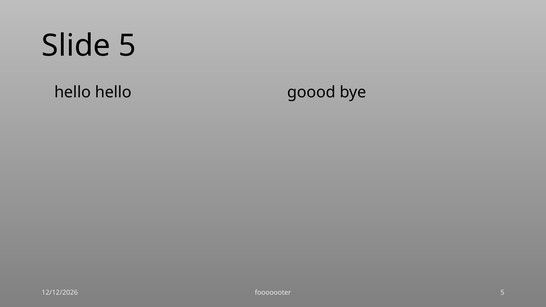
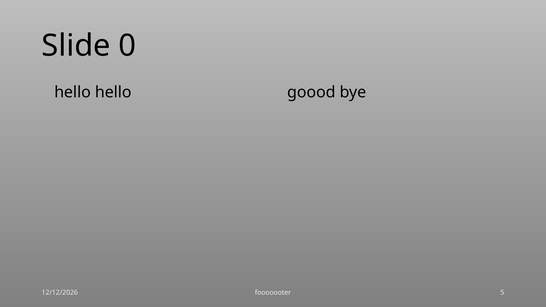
Slide 5: 5 -> 0
